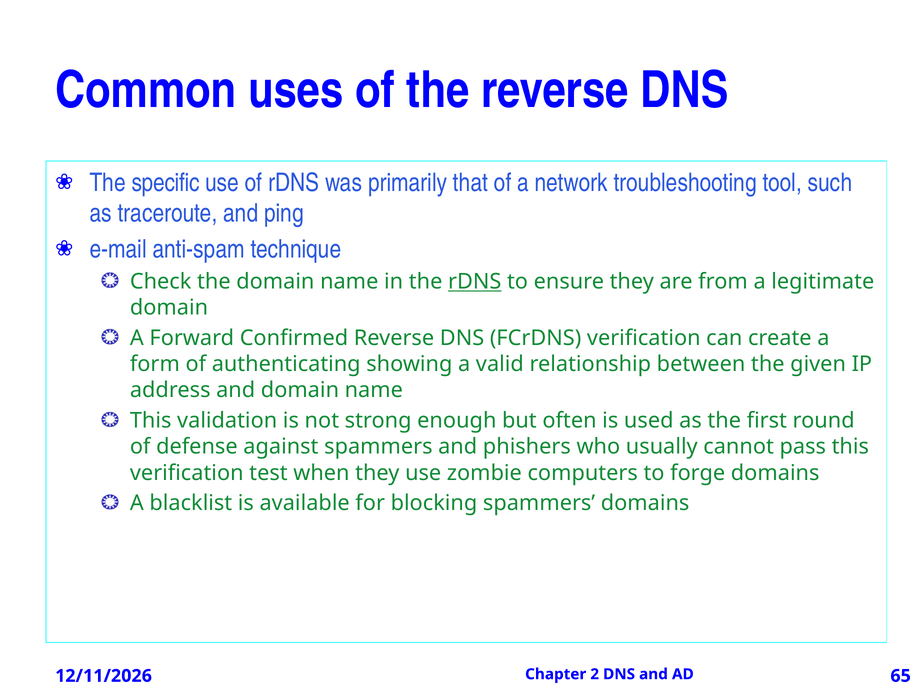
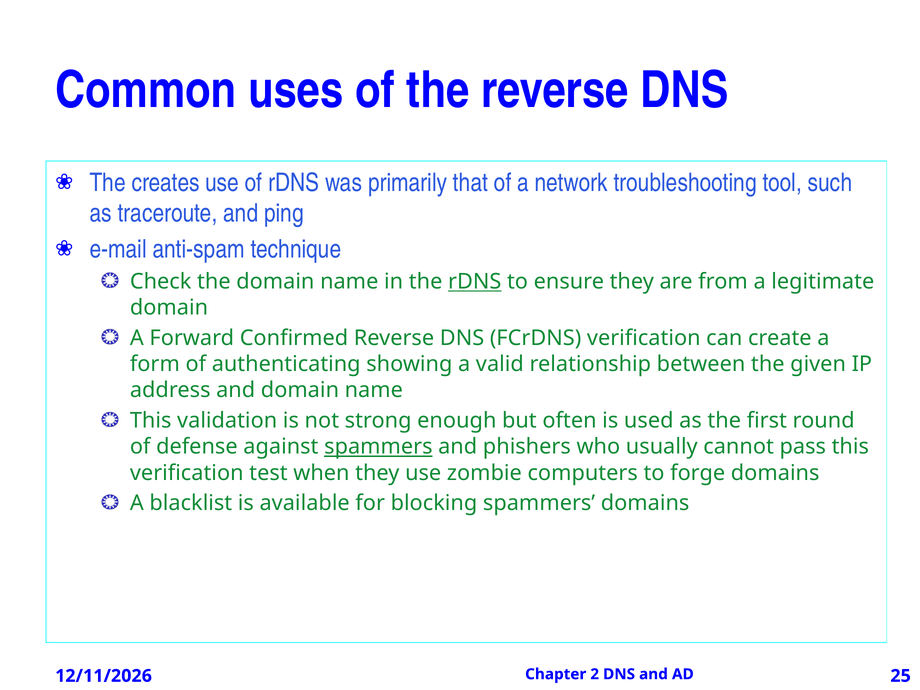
specific: specific -> creates
spammers at (378, 447) underline: none -> present
65: 65 -> 25
